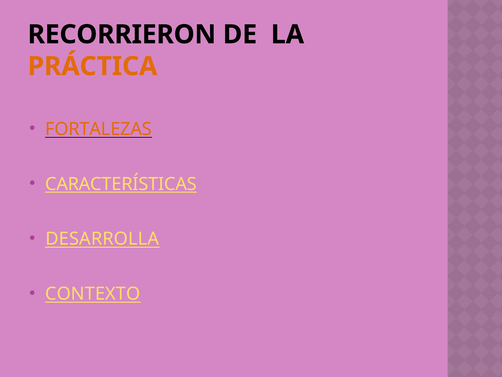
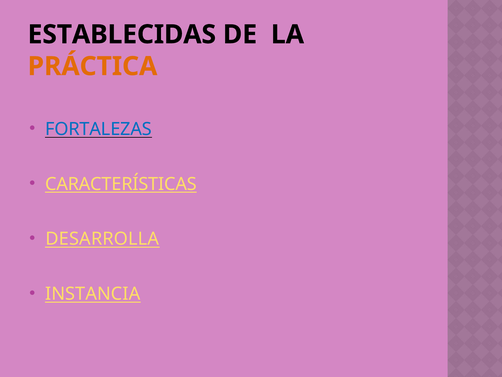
RECORRIERON: RECORRIERON -> ESTABLECIDAS
FORTALEZAS colour: orange -> blue
CONTEXTO: CONTEXTO -> INSTANCIA
